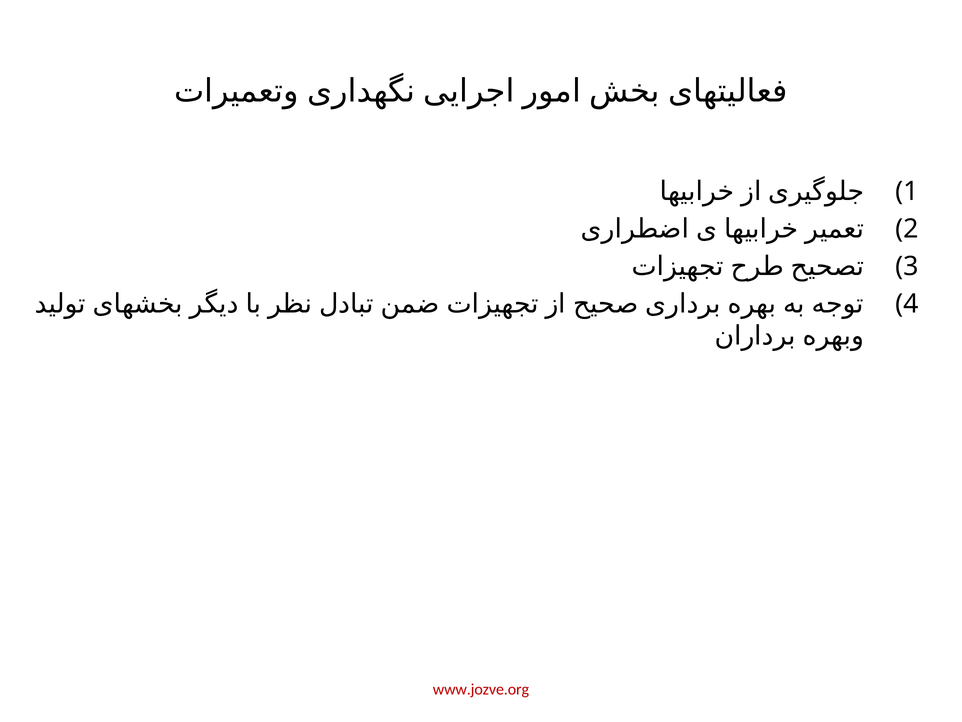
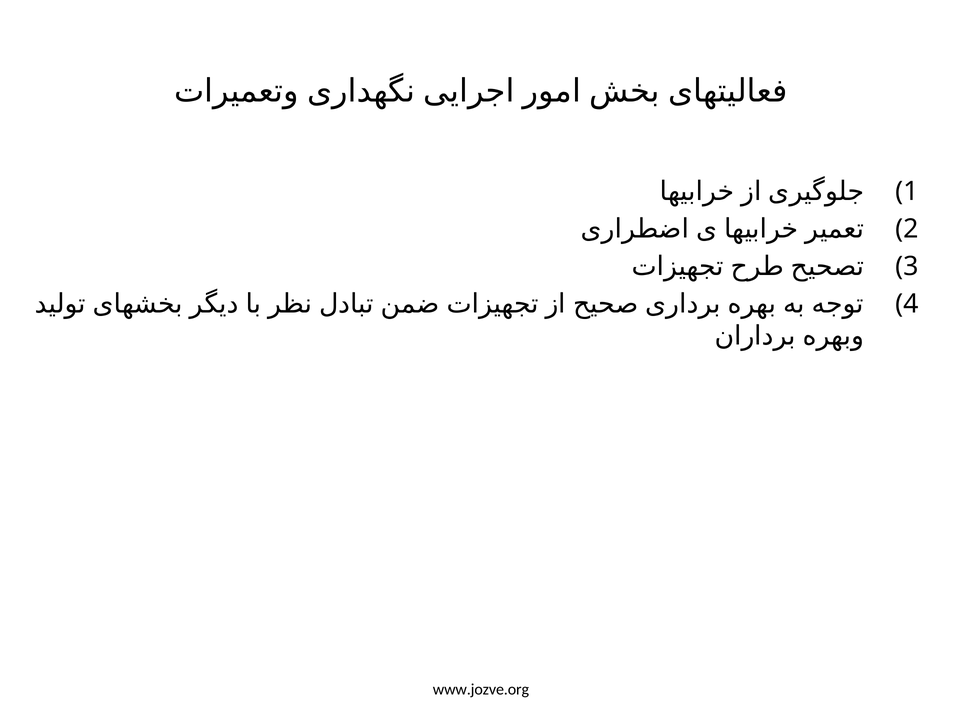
www.jozve.org colour: red -> black
